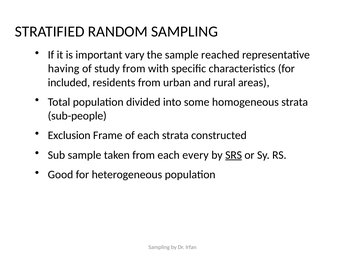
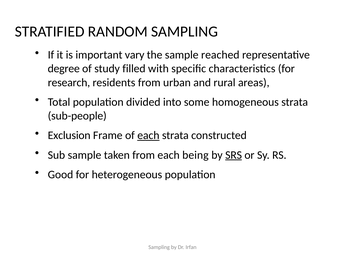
having: having -> degree
study from: from -> filled
included: included -> research
each at (148, 135) underline: none -> present
every: every -> being
